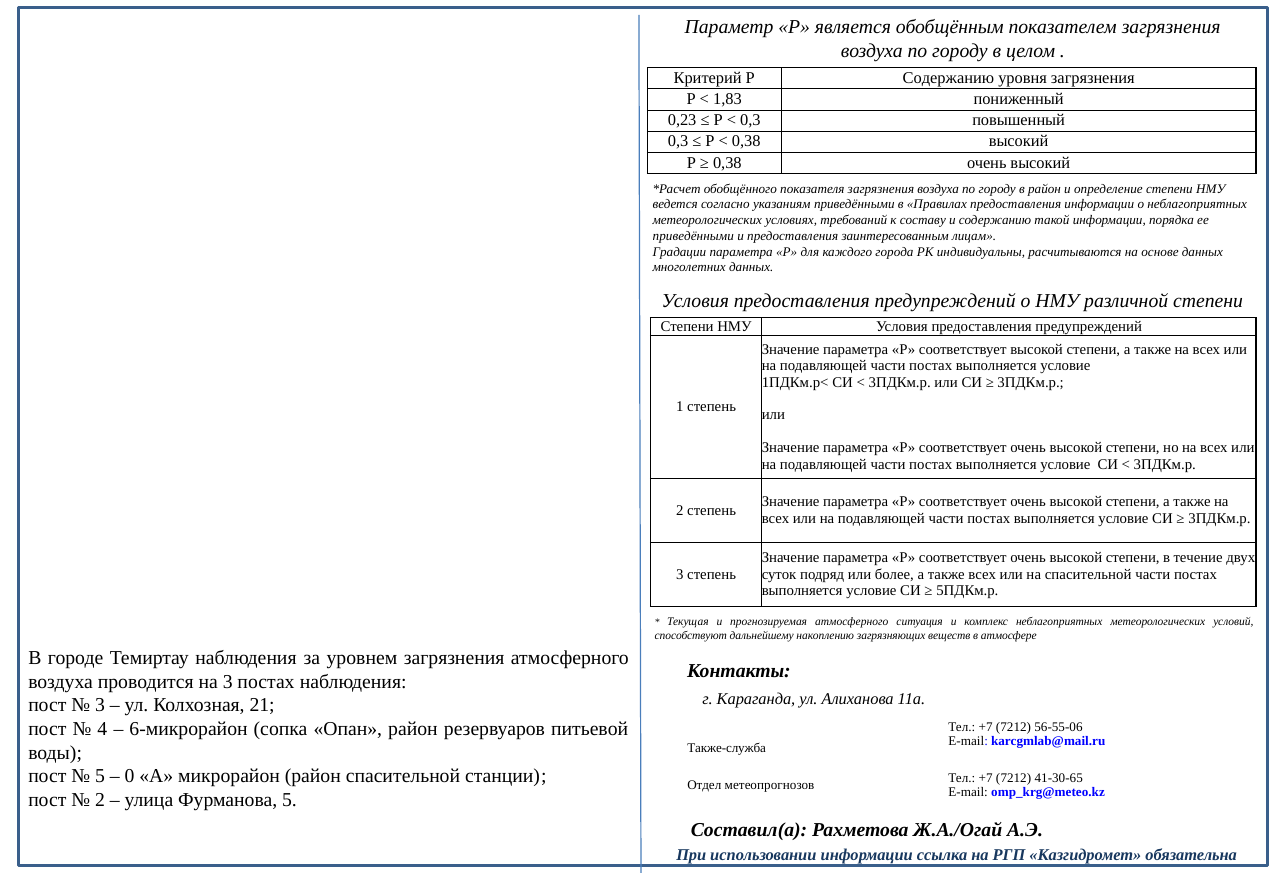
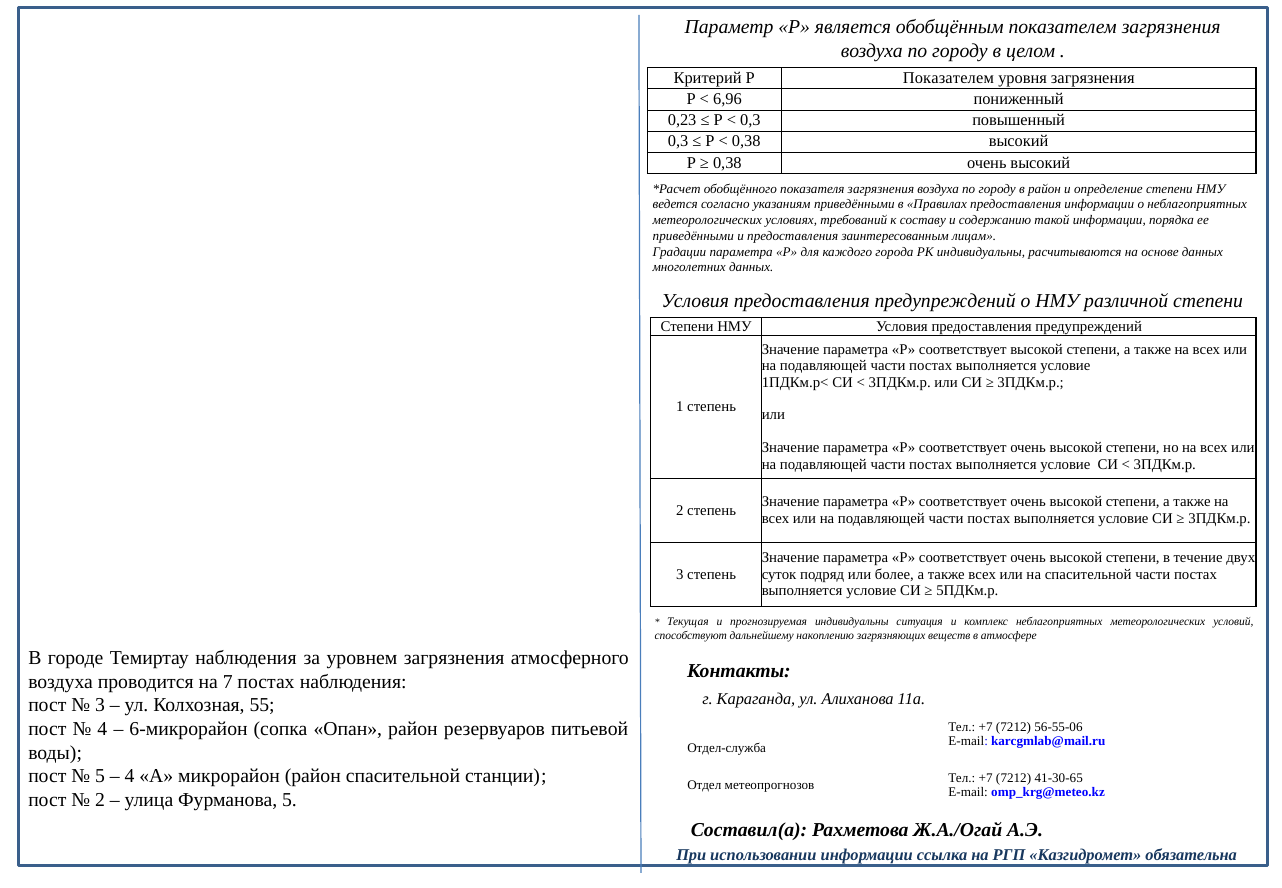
Р Содержанию: Содержанию -> Показателем
1,83: 1,83 -> 6,96
прогнозируемая атмосферного: атмосферного -> индивидуальны
на 3: 3 -> 7
21: 21 -> 55
Также-служба: Также-служба -> Отдел-служба
0 at (129, 776): 0 -> 4
